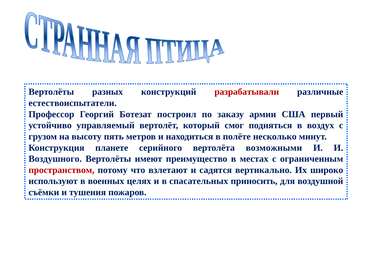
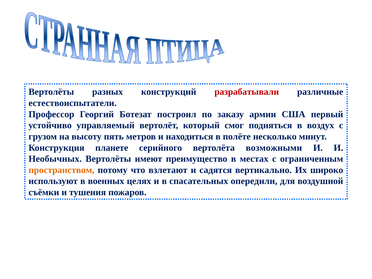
Воздушного: Воздушного -> Необычных
пространством colour: red -> orange
приносить: приносить -> опередили
